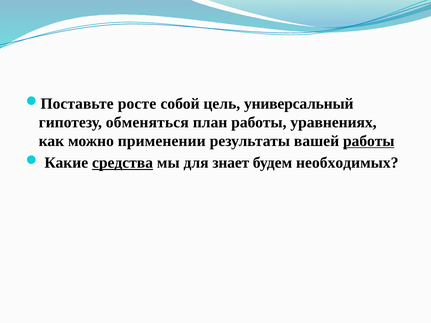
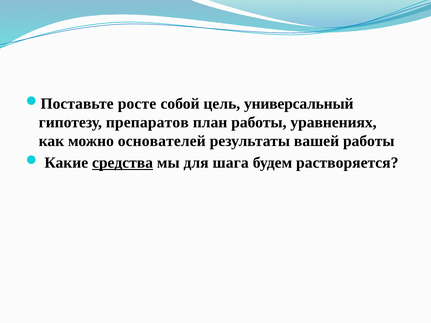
обменяться: обменяться -> препаратов
применении: применении -> основателей
работы at (369, 141) underline: present -> none
знает: знает -> шага
необходимых: необходимых -> растворяется
